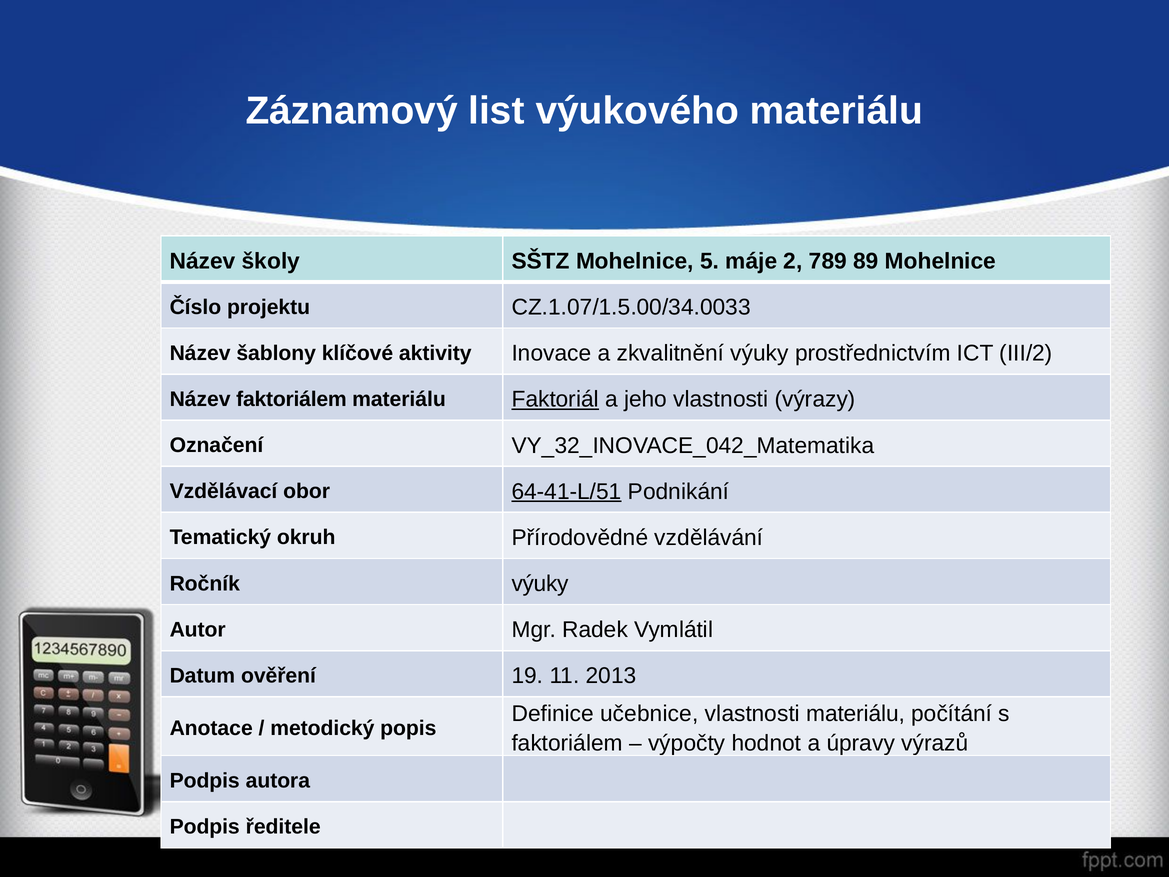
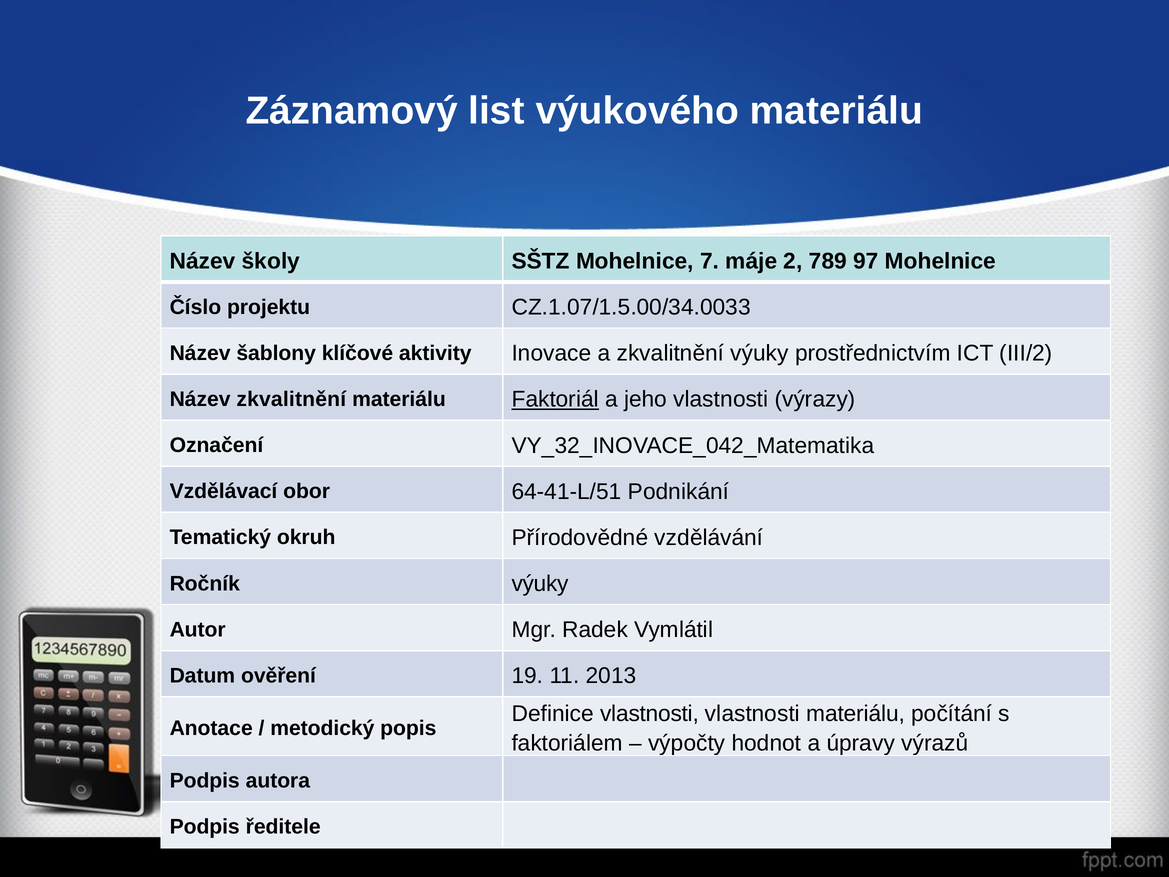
5: 5 -> 7
89: 89 -> 97
Název faktoriálem: faktoriálem -> zkvalitnění
64-41-L/51 underline: present -> none
Definice učebnice: učebnice -> vlastnosti
